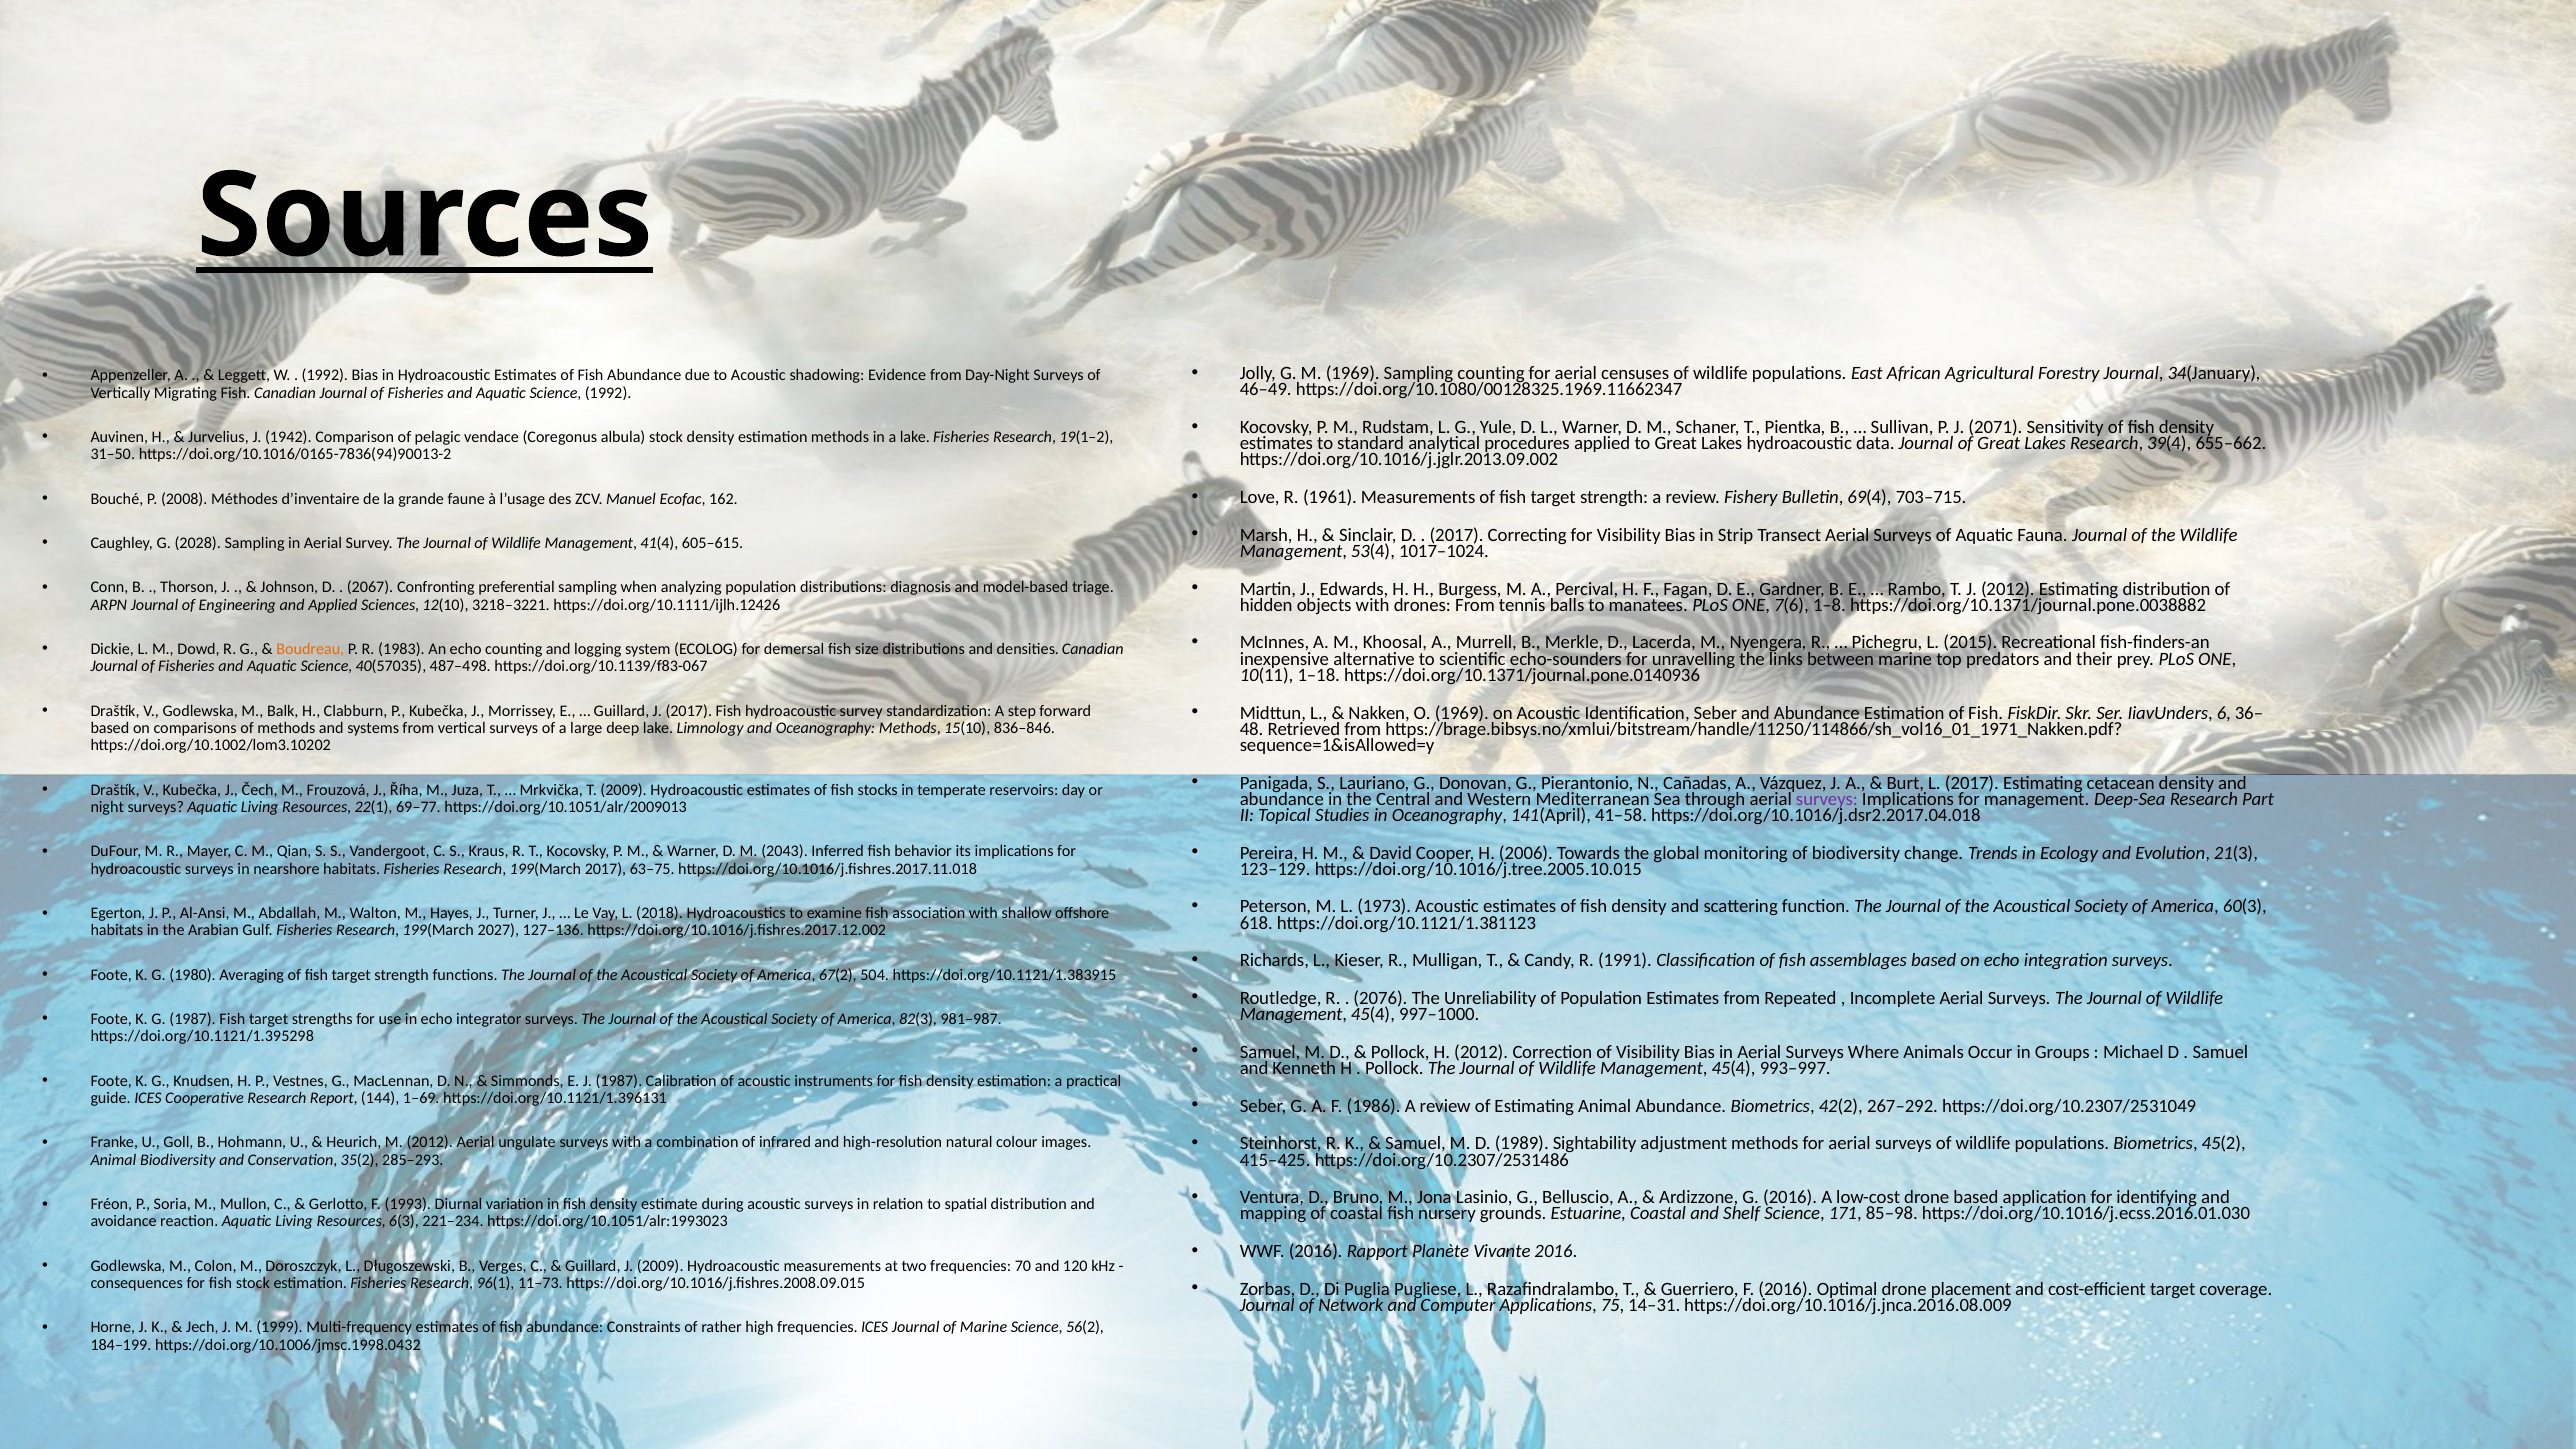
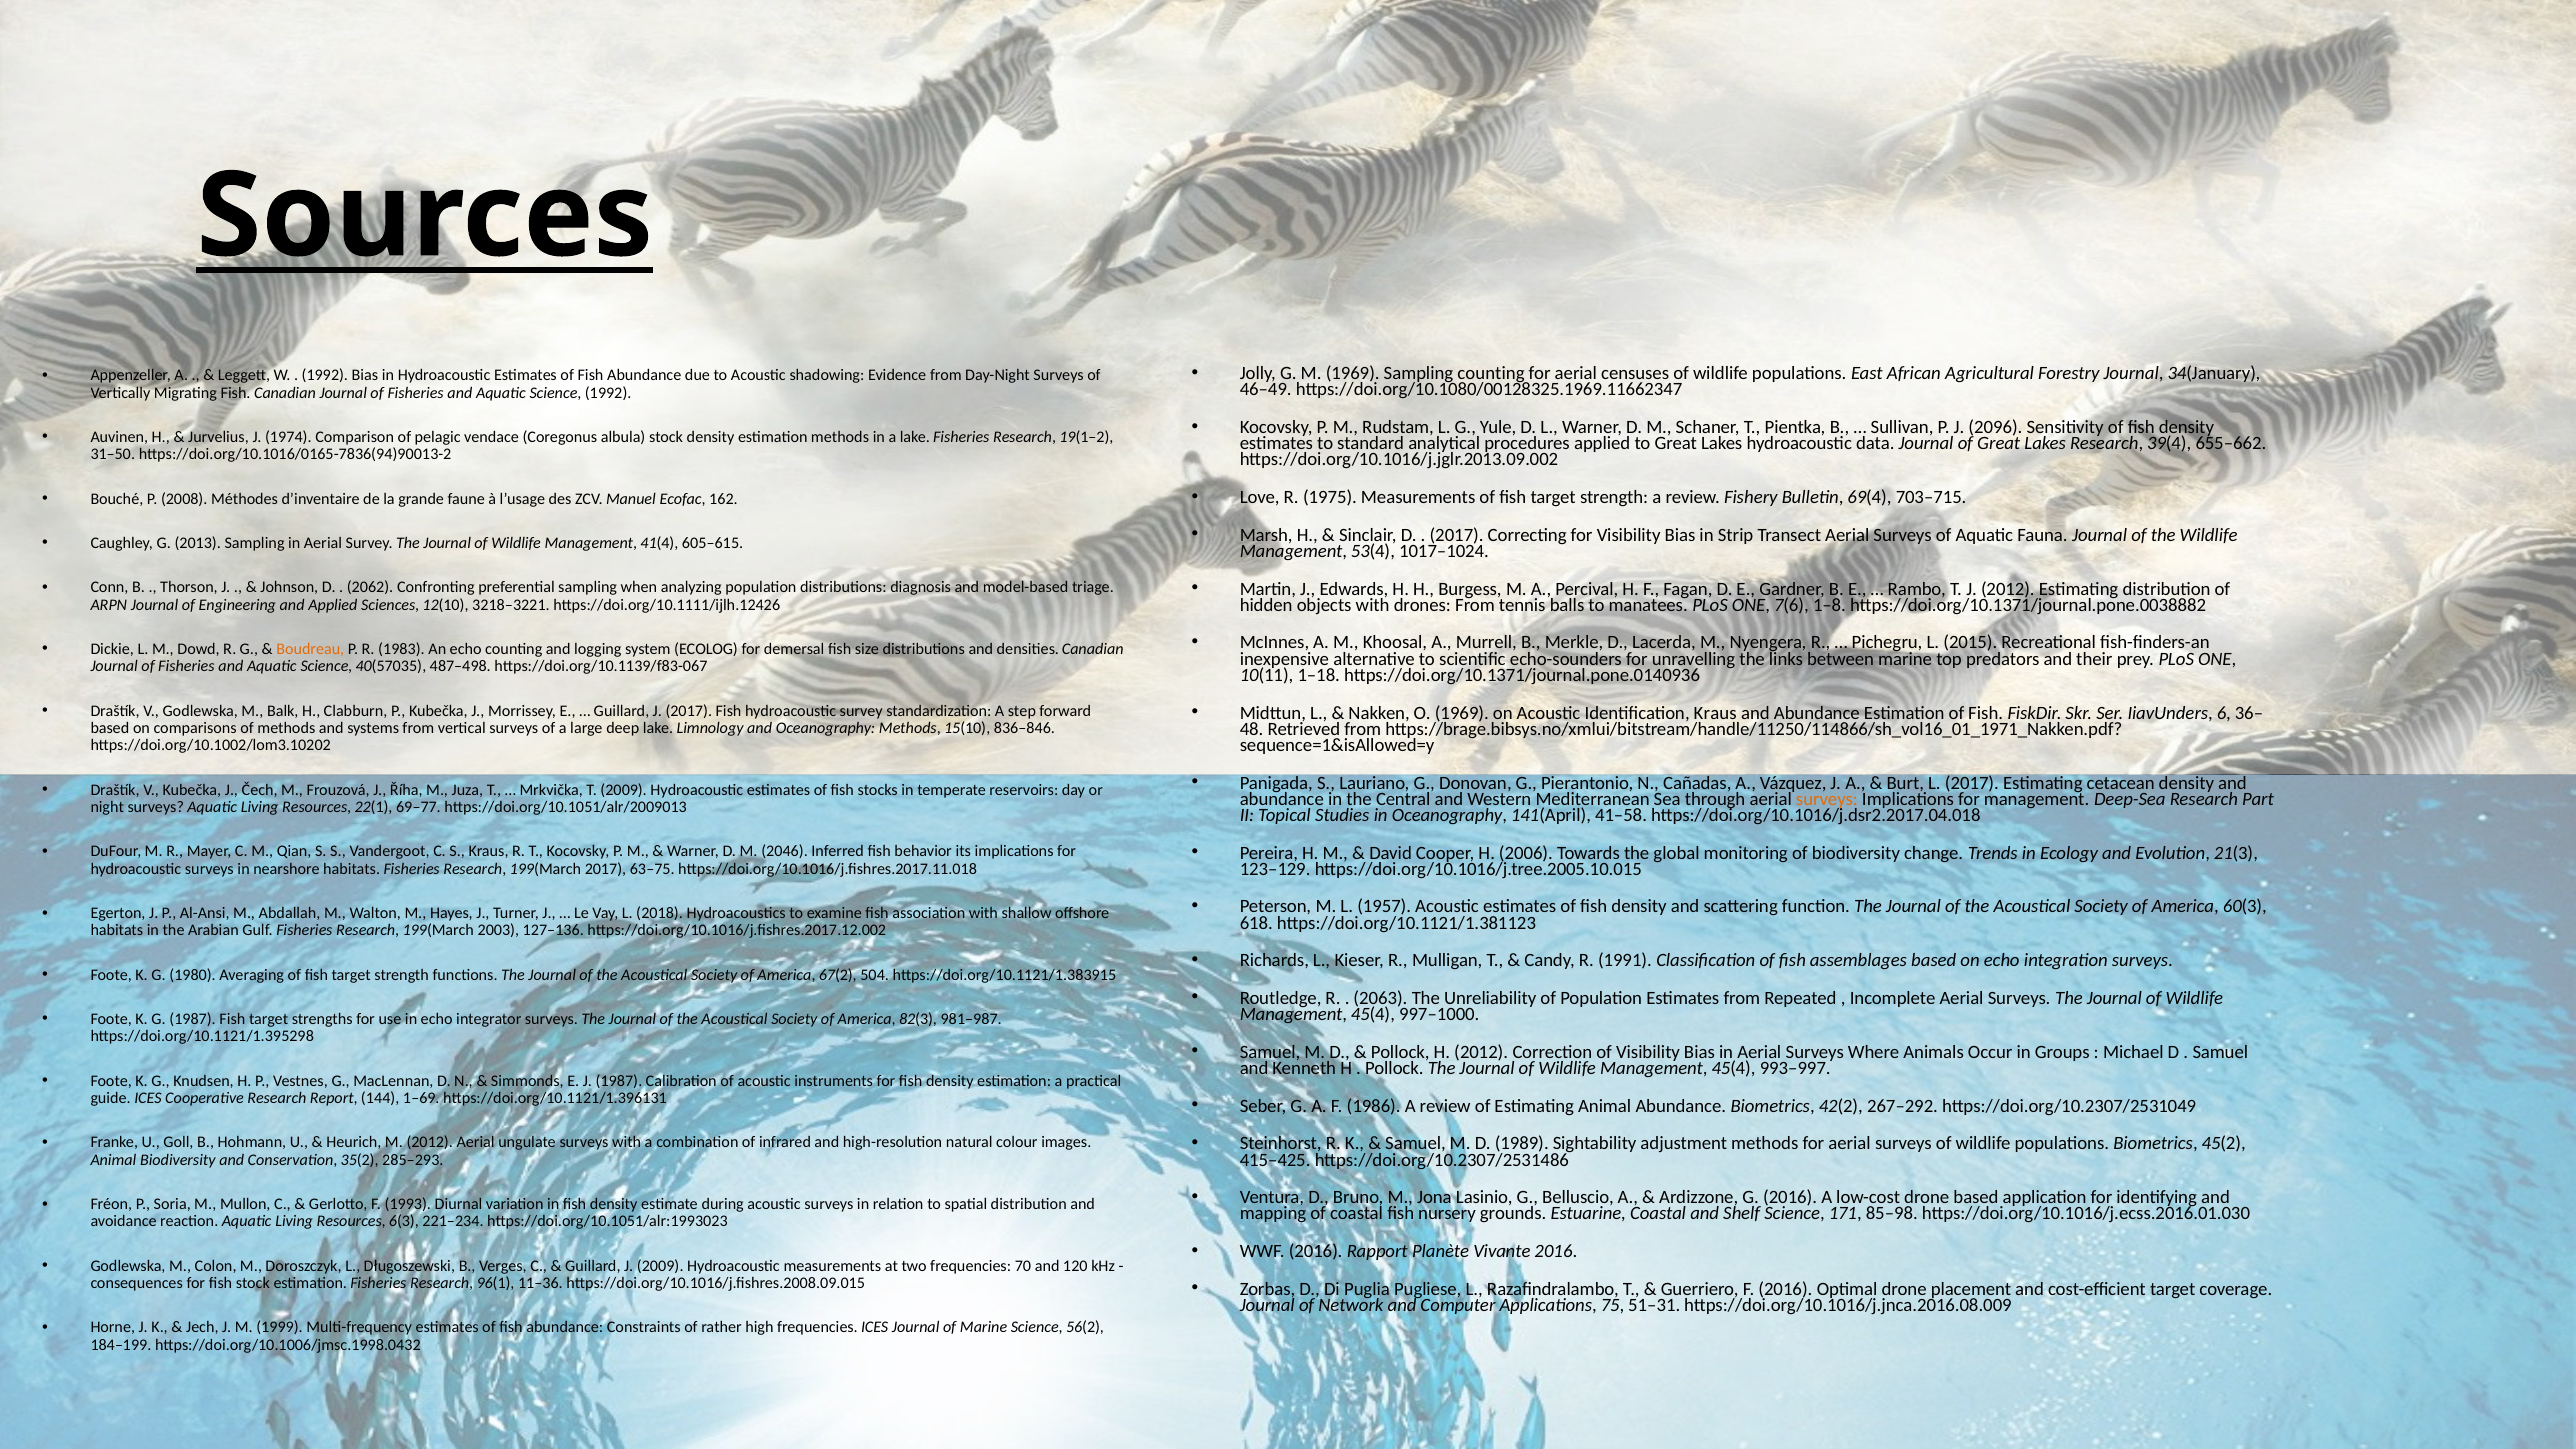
2071: 2071 -> 2096
1942: 1942 -> 1974
1961: 1961 -> 1975
2028: 2028 -> 2013
2067: 2067 -> 2062
Identification Seber: Seber -> Kraus
surveys at (1827, 799) colour: purple -> orange
2043: 2043 -> 2046
1973: 1973 -> 1957
2027: 2027 -> 2003
2076: 2076 -> 2063
11–73: 11–73 -> 11–36
14–31: 14–31 -> 51–31
